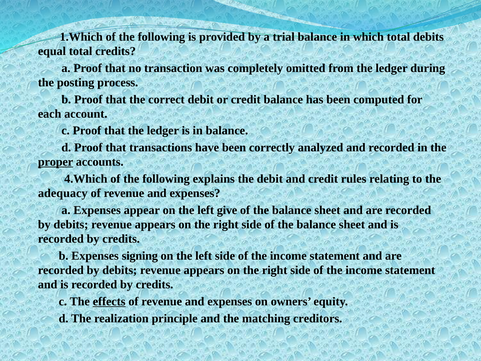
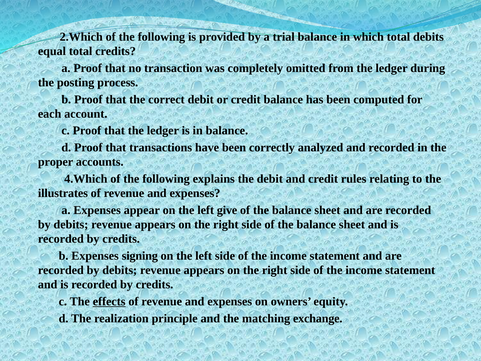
1.Which: 1.Which -> 2.Which
proper underline: present -> none
adequacy: adequacy -> illustrates
creditors: creditors -> exchange
